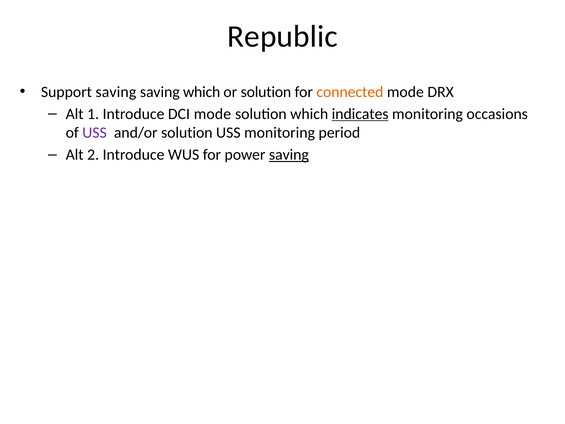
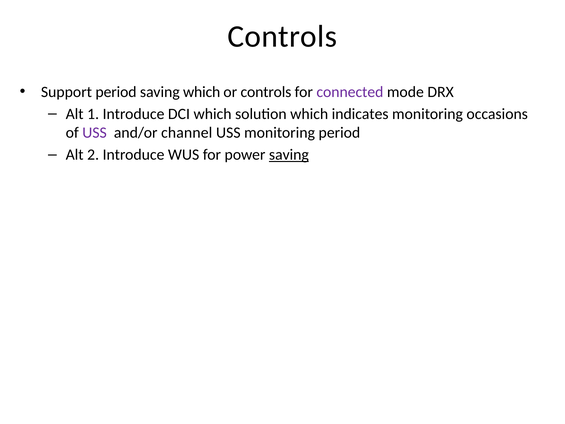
Republic at (282, 37): Republic -> Controls
Support saving: saving -> period
or solution: solution -> controls
connected colour: orange -> purple
DCI mode: mode -> which
indicates underline: present -> none
and/or solution: solution -> channel
